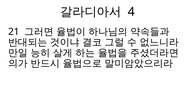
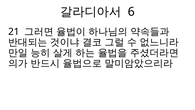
4: 4 -> 6
